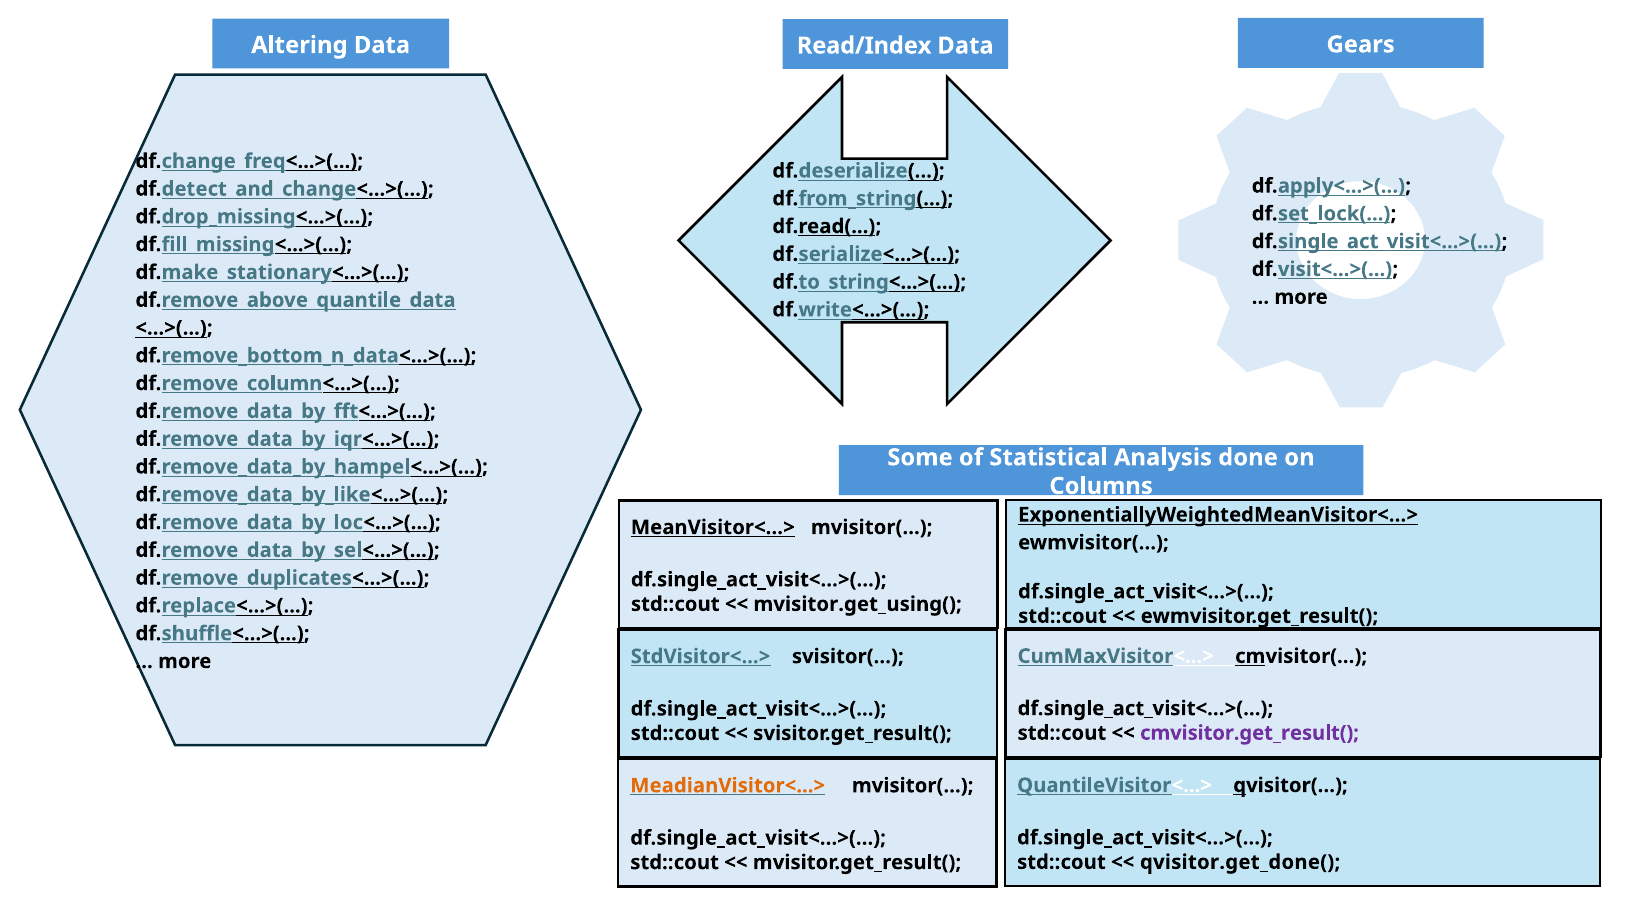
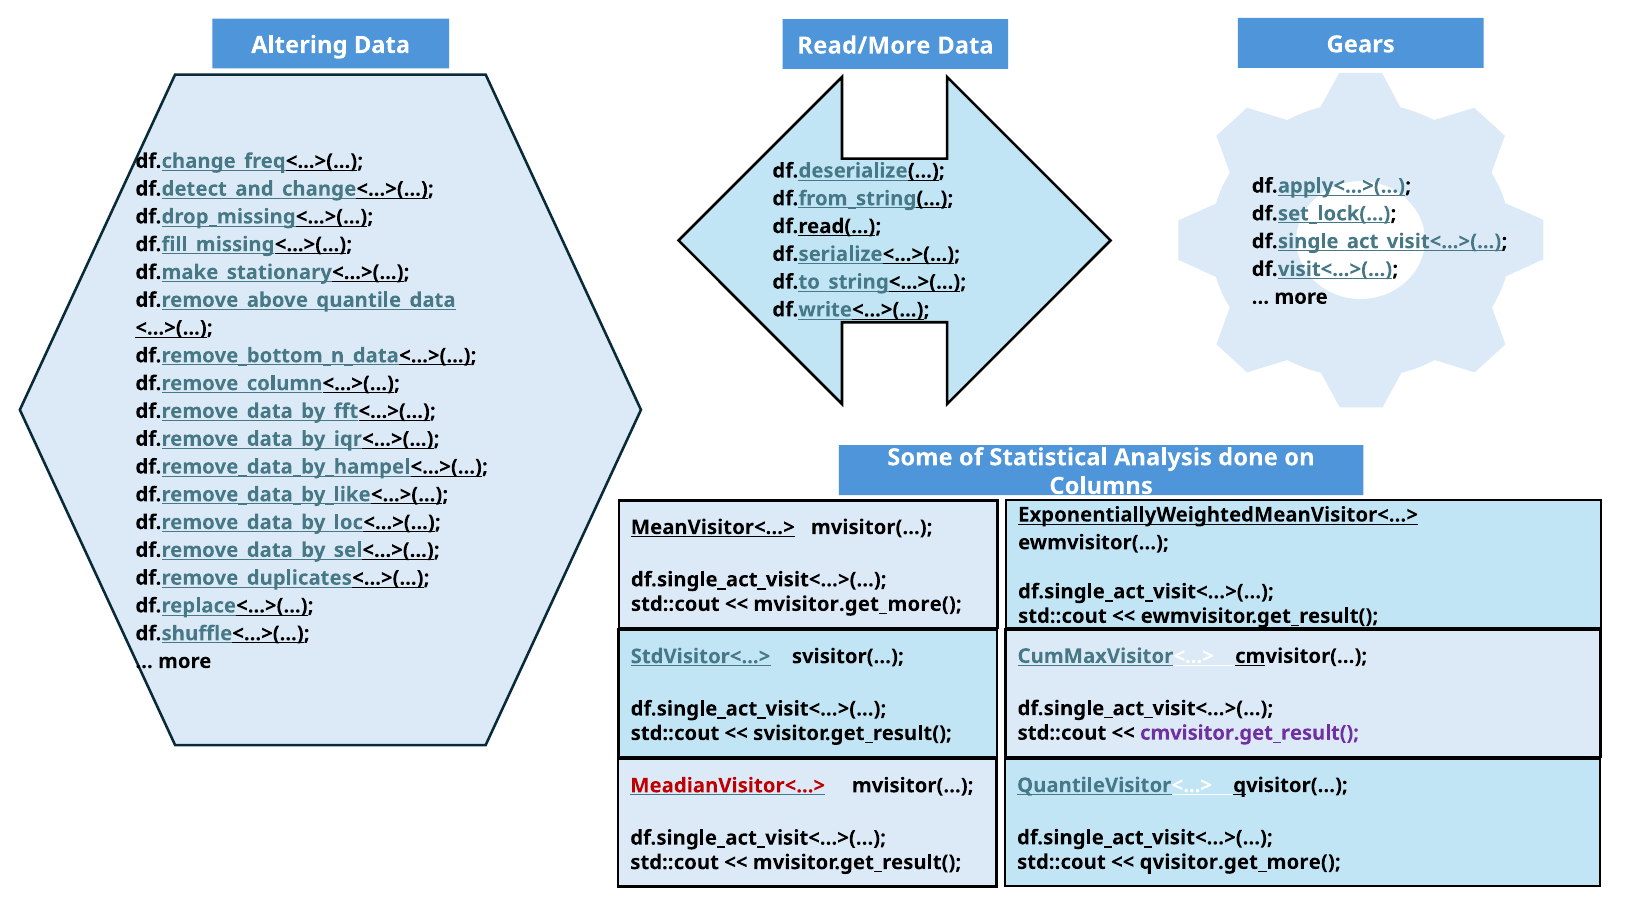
Read/Index: Read/Index -> Read/More
mvisitor.get_using(: mvisitor.get_using( -> mvisitor.get_more(
MeadianVisitor<...> colour: orange -> red
qvisitor.get_done(: qvisitor.get_done( -> qvisitor.get_more(
